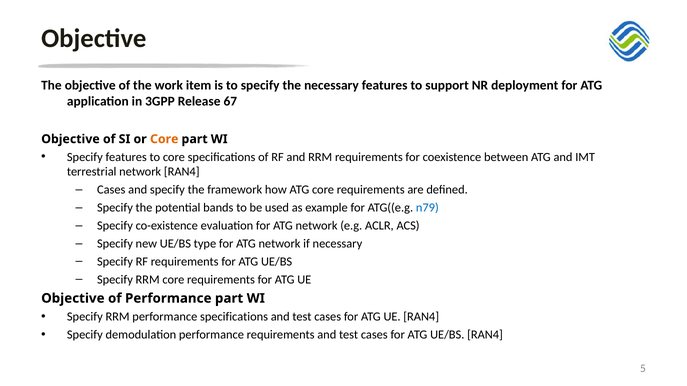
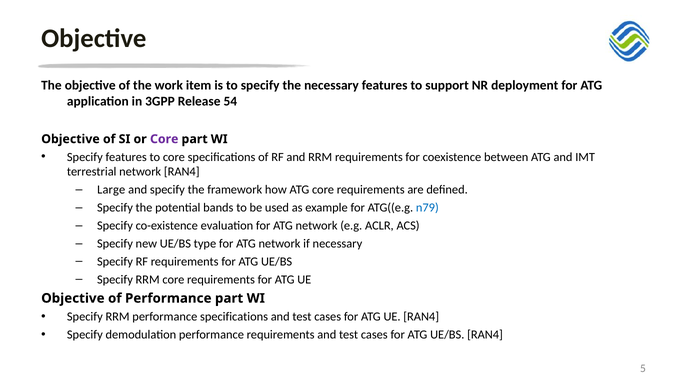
67: 67 -> 54
Core at (164, 139) colour: orange -> purple
Cases at (111, 190): Cases -> Large
